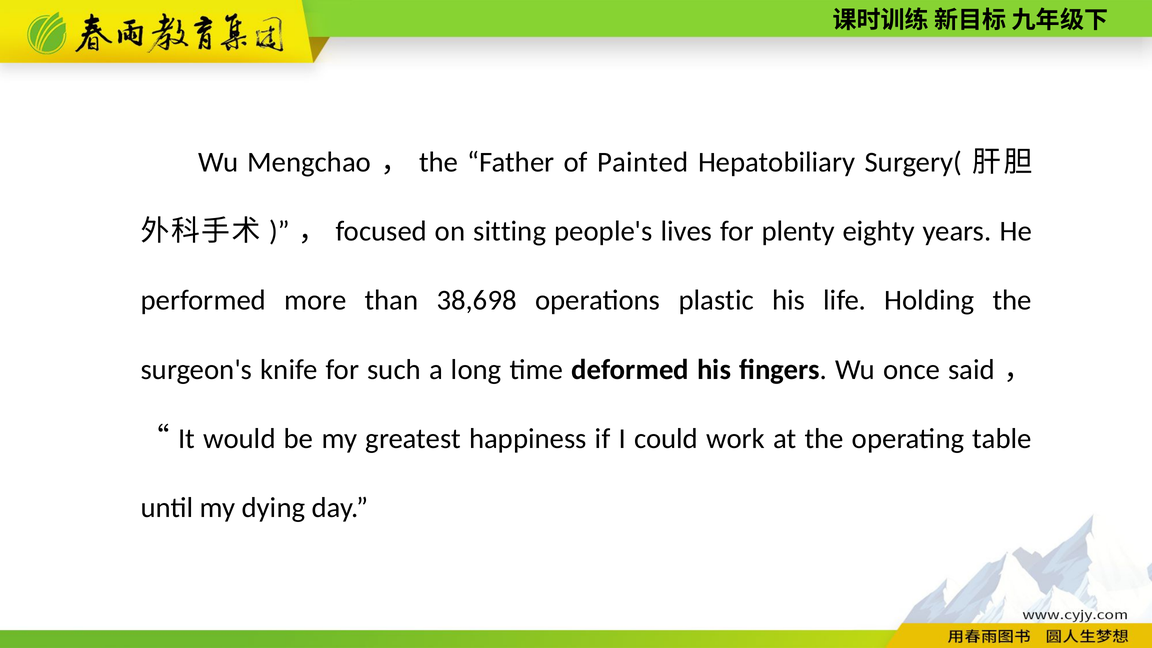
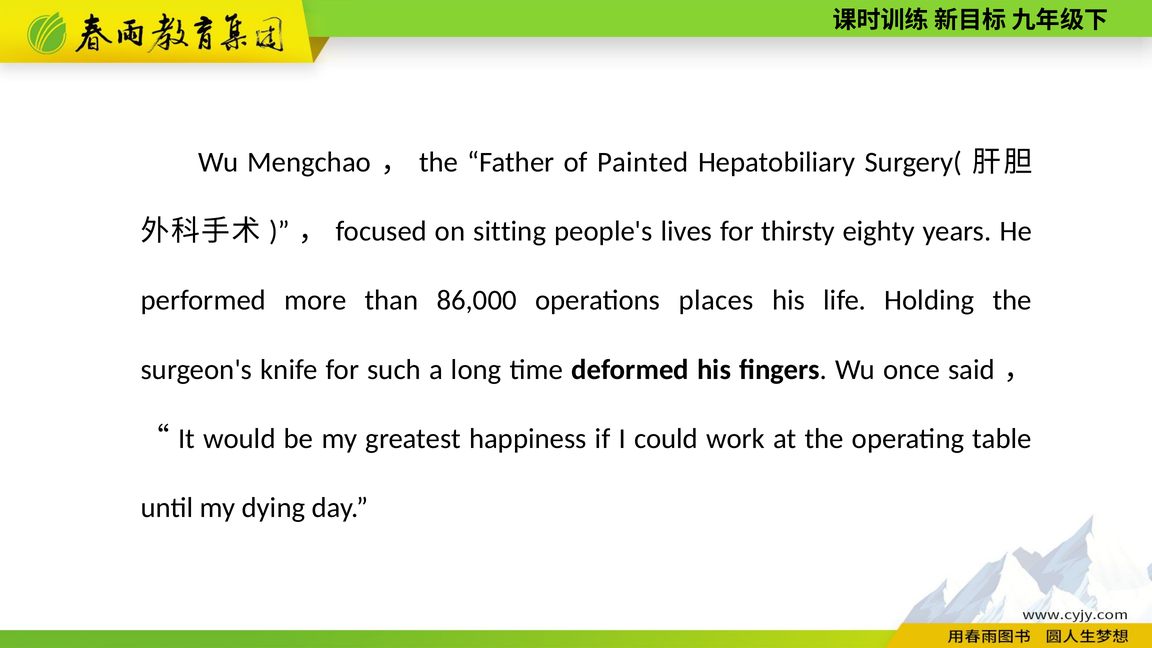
plenty: plenty -> thirsty
38,698: 38,698 -> 86,000
plastic: plastic -> places
